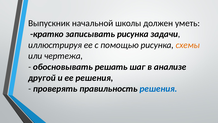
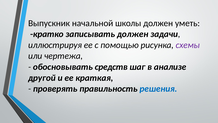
записывать рисунка: рисунка -> должен
схемы colour: orange -> purple
решать: решать -> средств
ее решения: решения -> краткая
